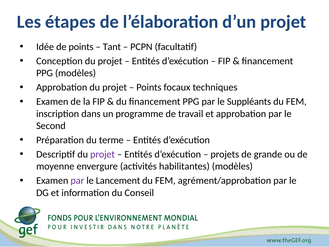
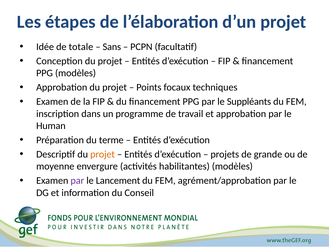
de points: points -> totale
Tant: Tant -> Sans
Second: Second -> Human
projet at (103, 154) colour: purple -> orange
